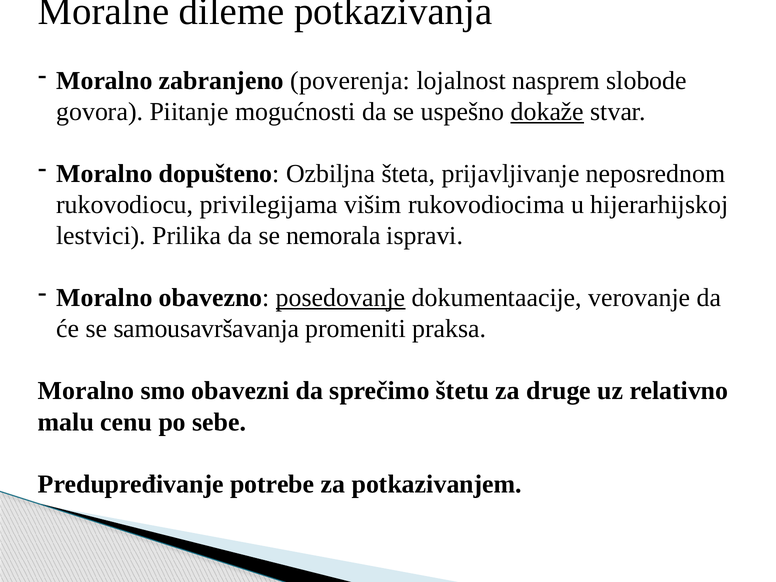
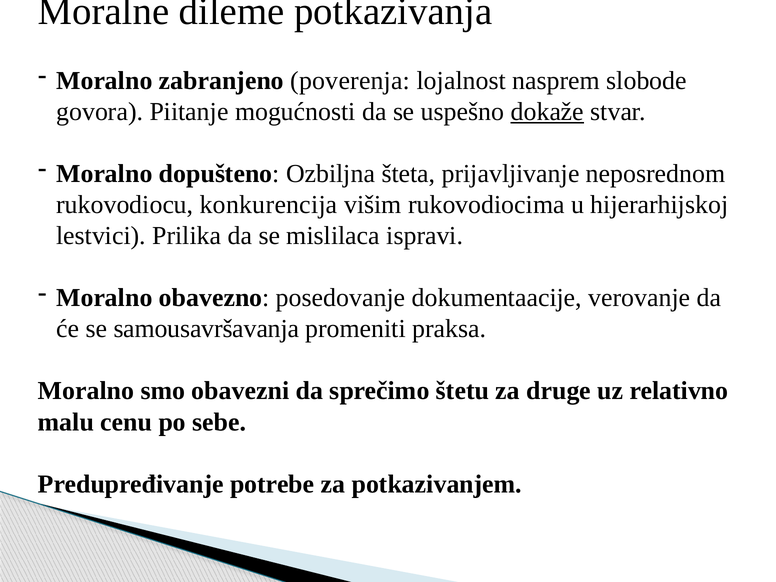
privilegijama: privilegijama -> konkurencija
nemorala: nemorala -> mislilaca
posedovanje underline: present -> none
